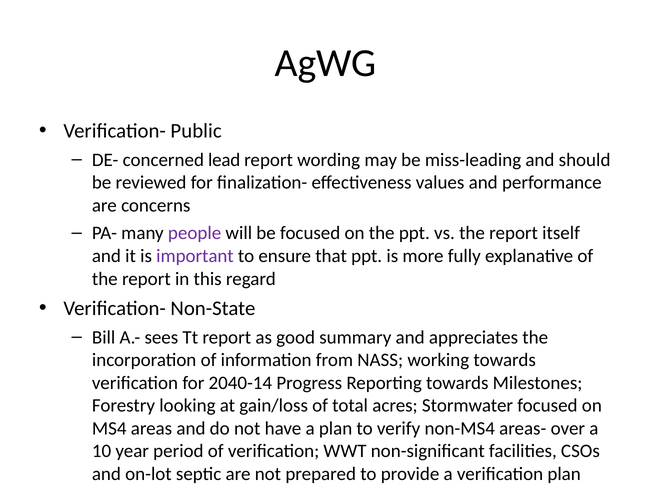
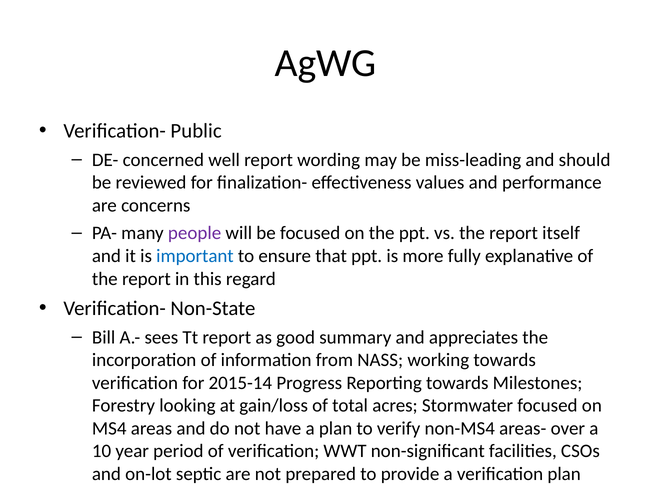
lead: lead -> well
important colour: purple -> blue
2040-14: 2040-14 -> 2015-14
